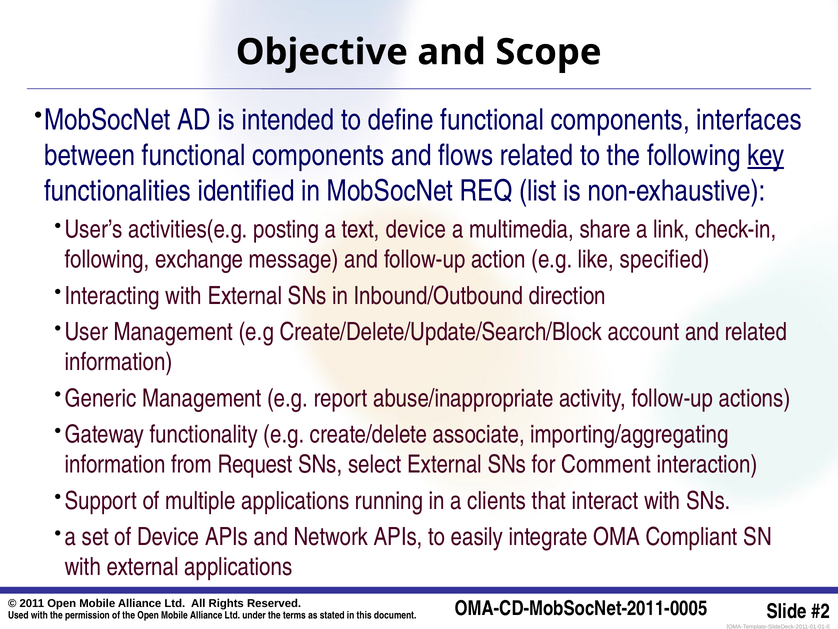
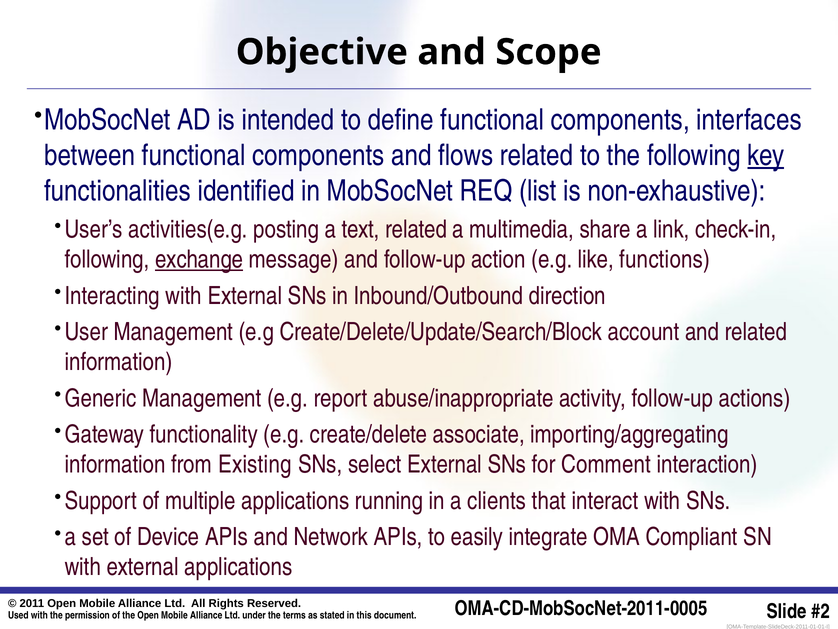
text device: device -> related
exchange underline: none -> present
specified: specified -> functions
Request: Request -> Existing
